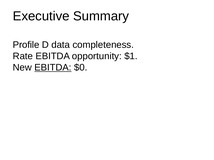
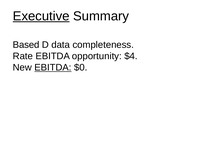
Executive underline: none -> present
Profile: Profile -> Based
$1: $1 -> $4
